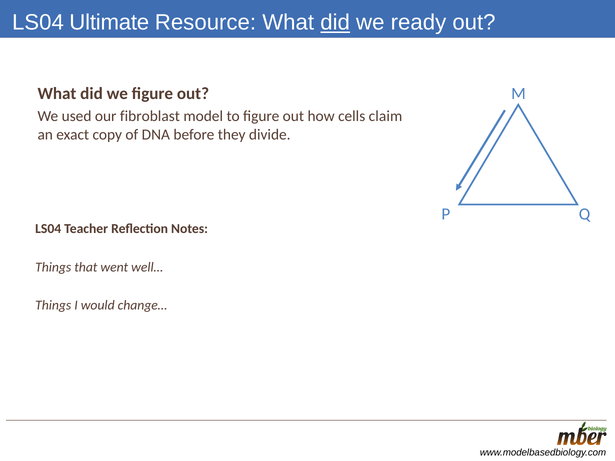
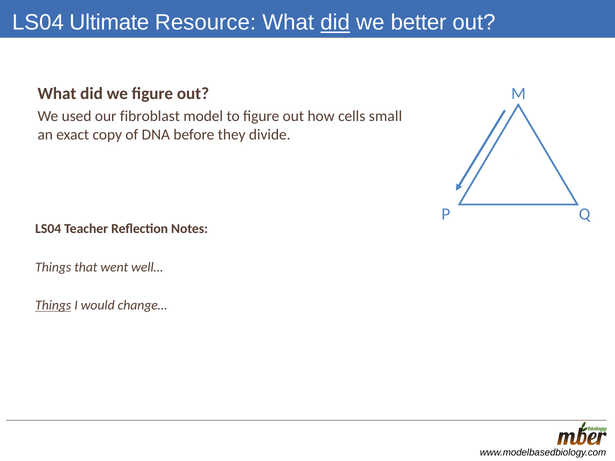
ready: ready -> better
claim: claim -> small
Things at (53, 306) underline: none -> present
